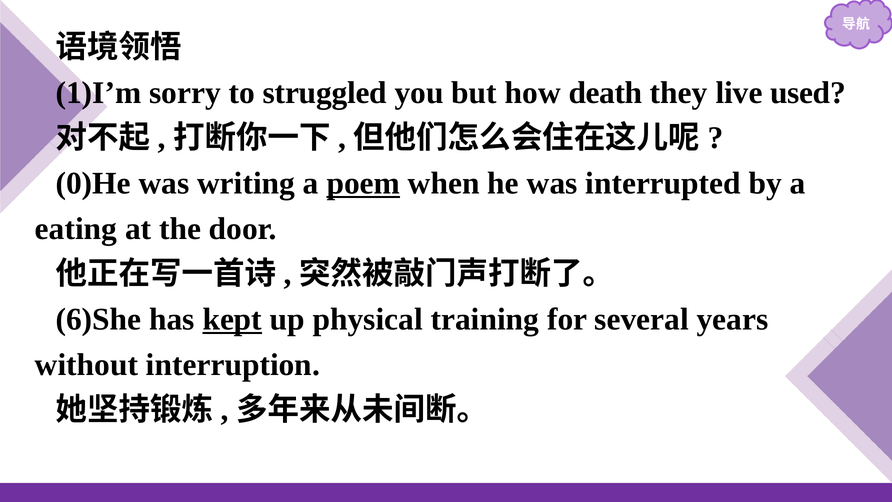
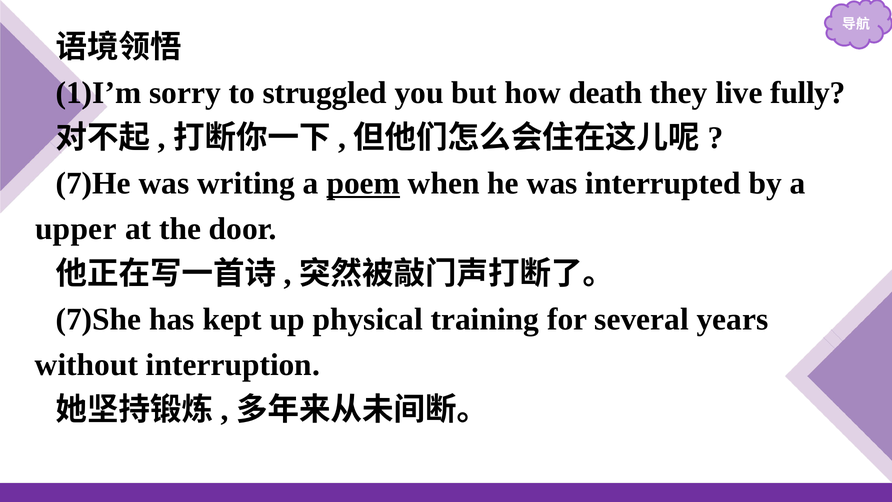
used: used -> fully
0)He: 0)He -> 7)He
eating: eating -> upper
6)She: 6)She -> 7)She
kept underline: present -> none
